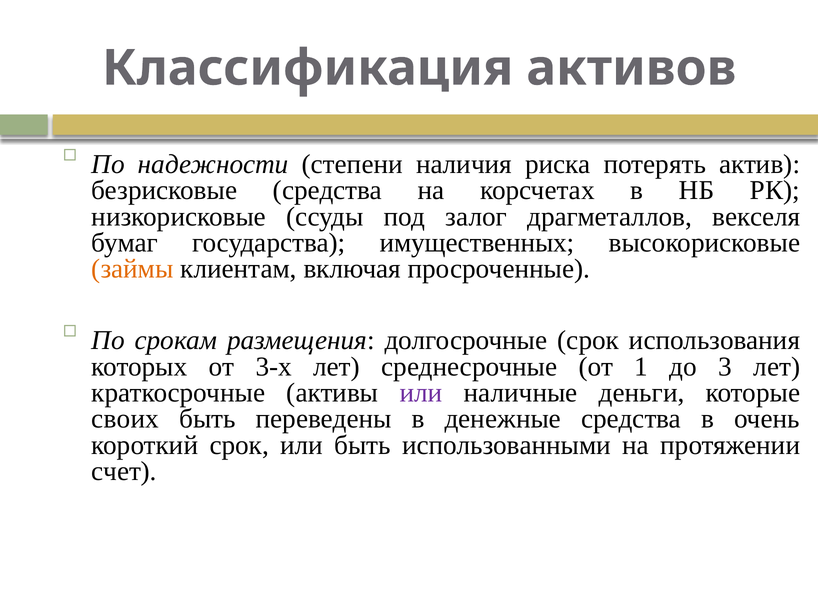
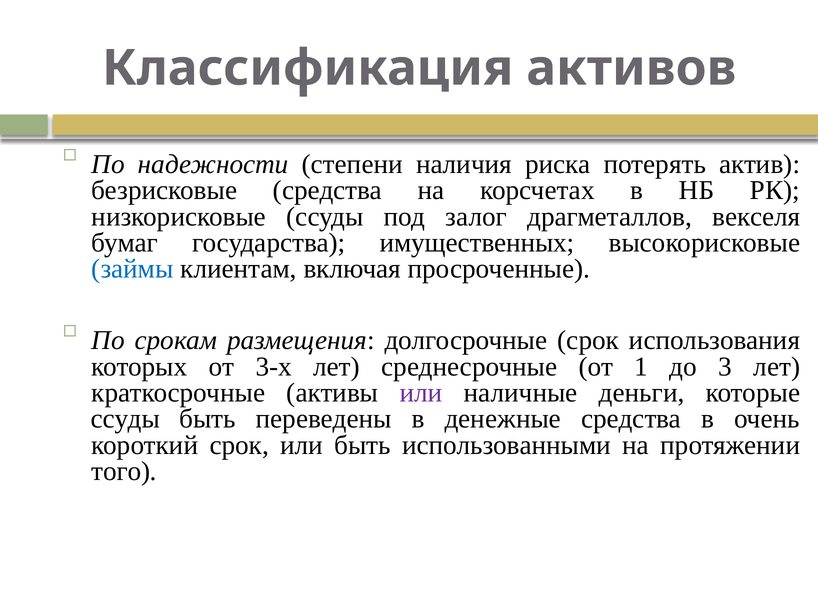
займы colour: orange -> blue
своих at (125, 419): своих -> ссуды
счет: счет -> того
